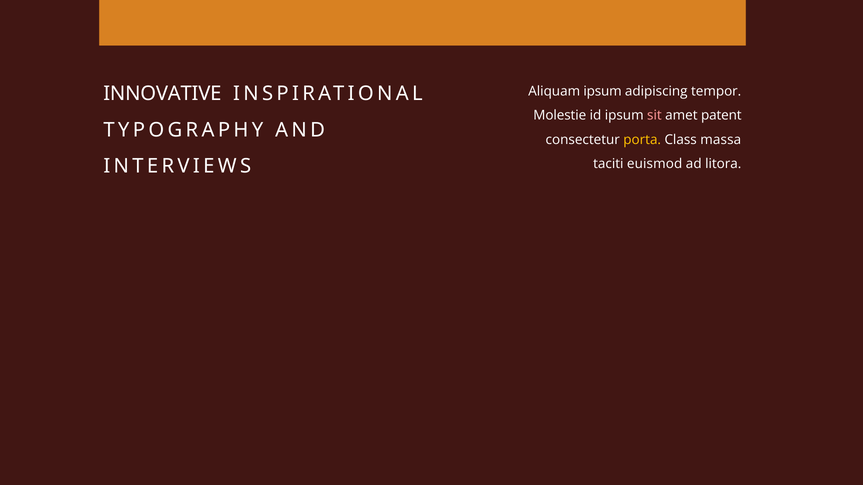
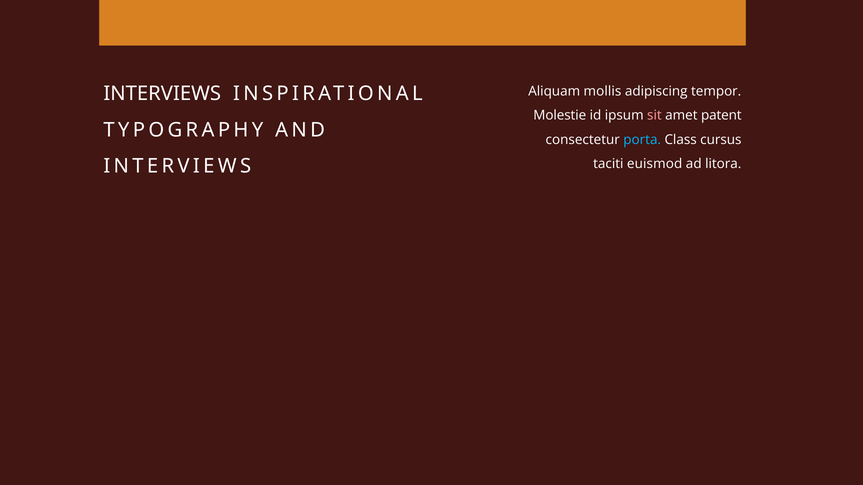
Aliquam ipsum: ipsum -> mollis
INNOVATIVE at (162, 94): INNOVATIVE -> INTERVIEWS
porta colour: yellow -> light blue
massa: massa -> cursus
